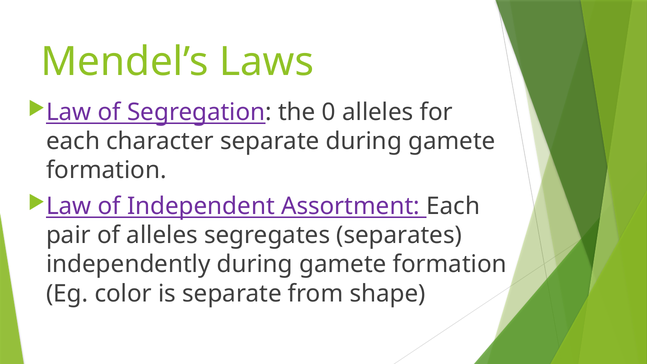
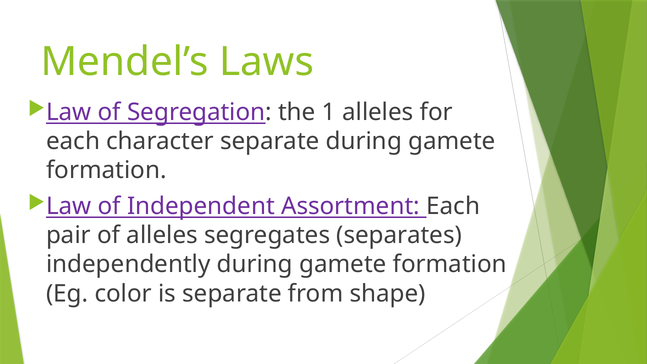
0: 0 -> 1
